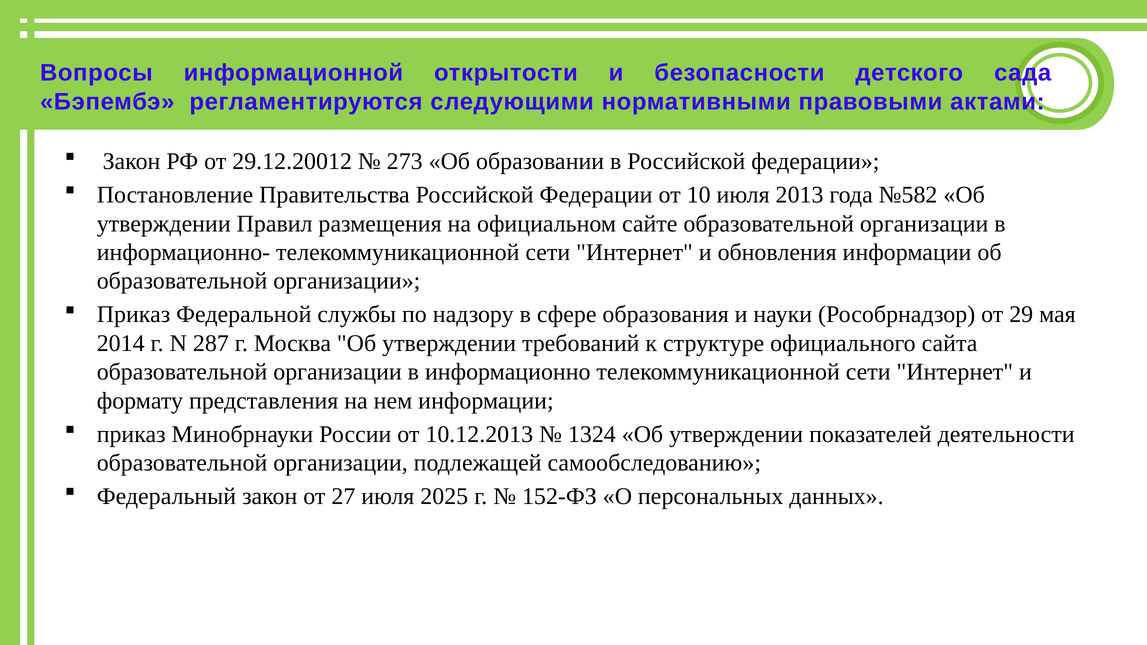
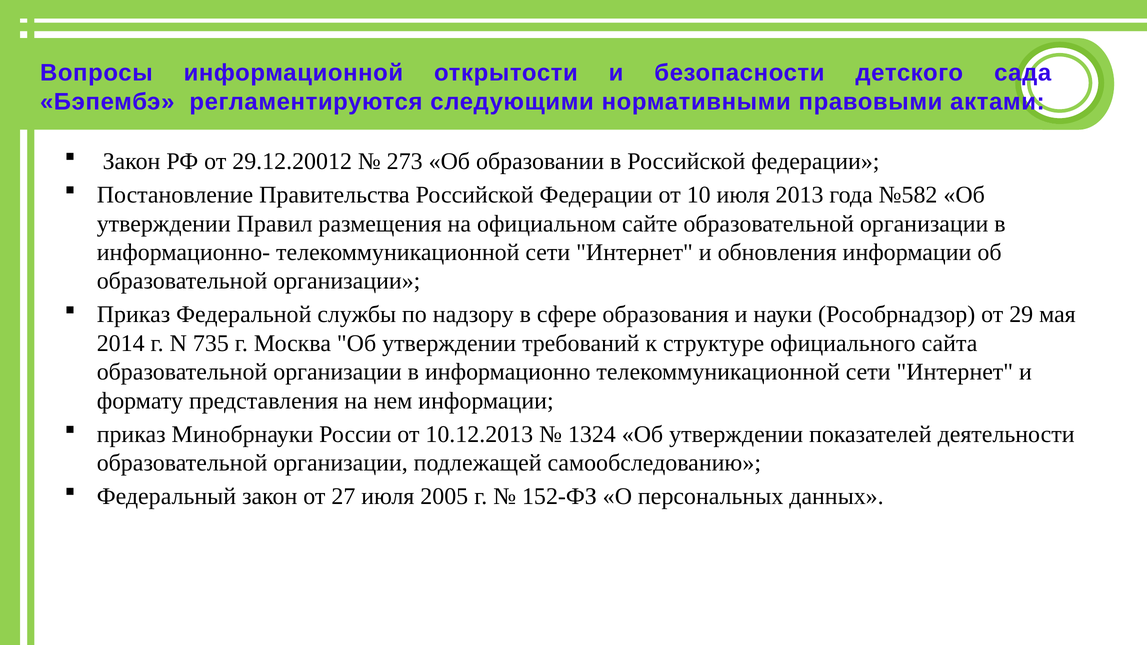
287: 287 -> 735
2025: 2025 -> 2005
